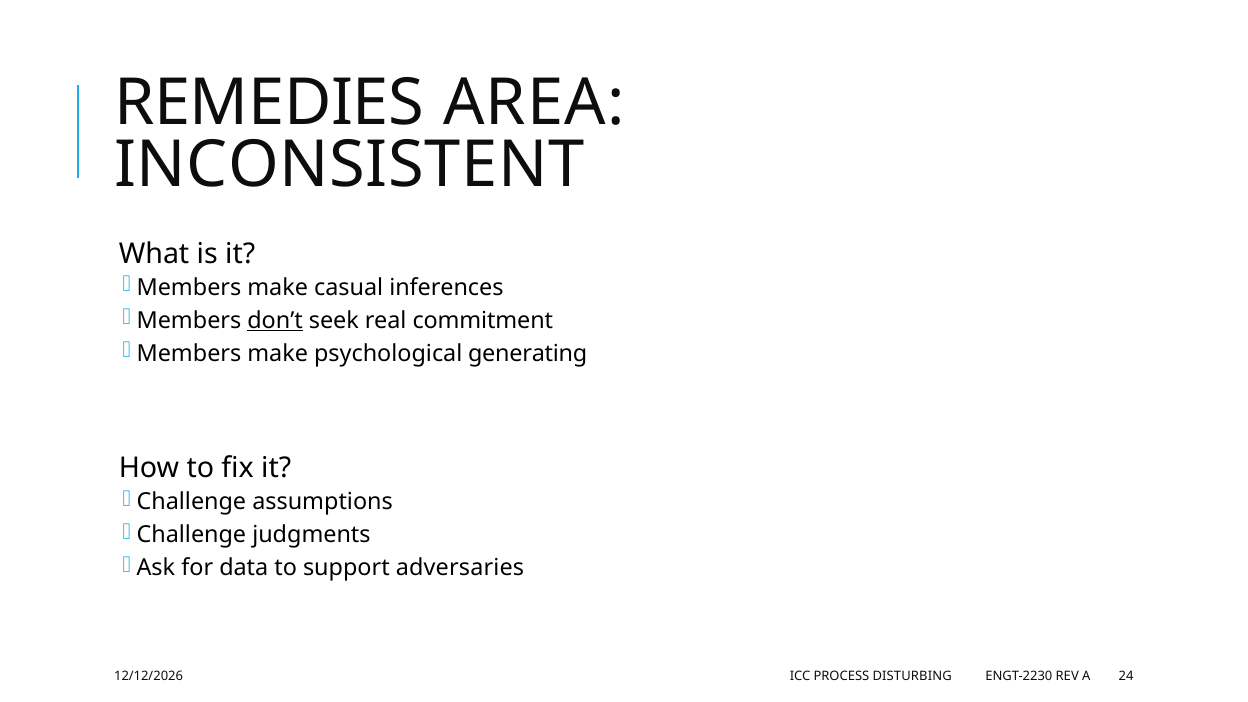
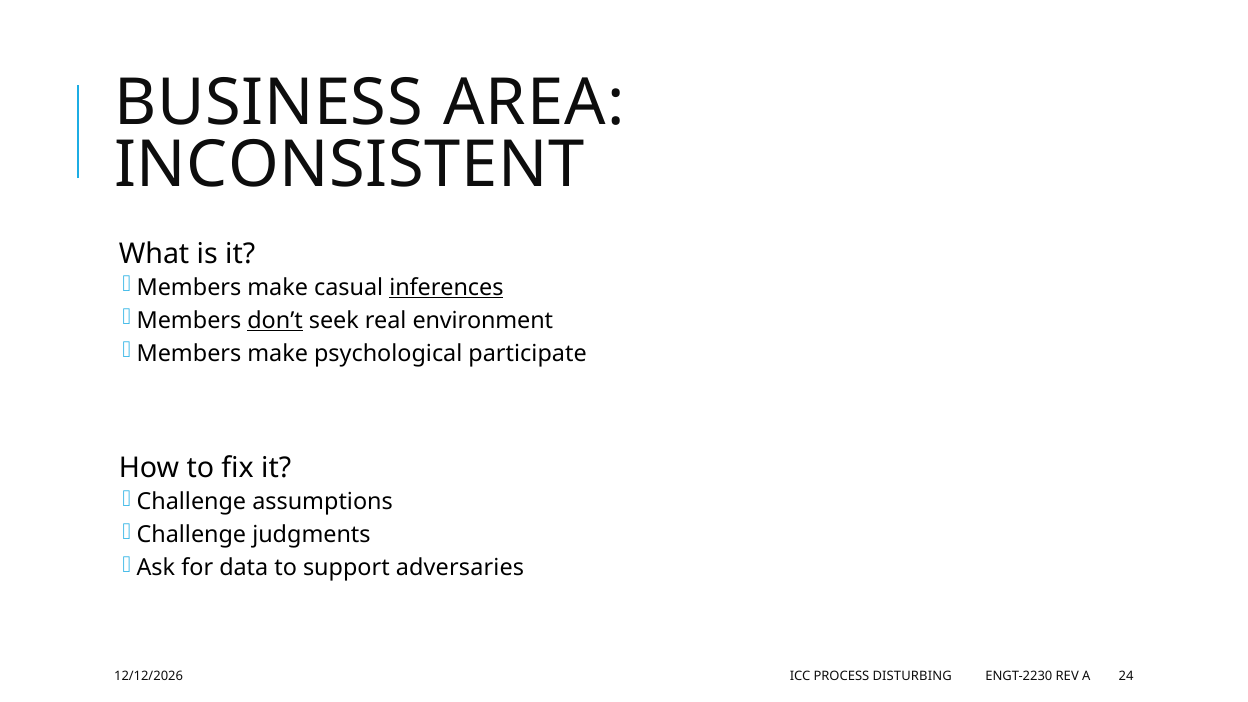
REMEDIES: REMEDIES -> BUSINESS
inferences underline: none -> present
commitment: commitment -> environment
generating: generating -> participate
